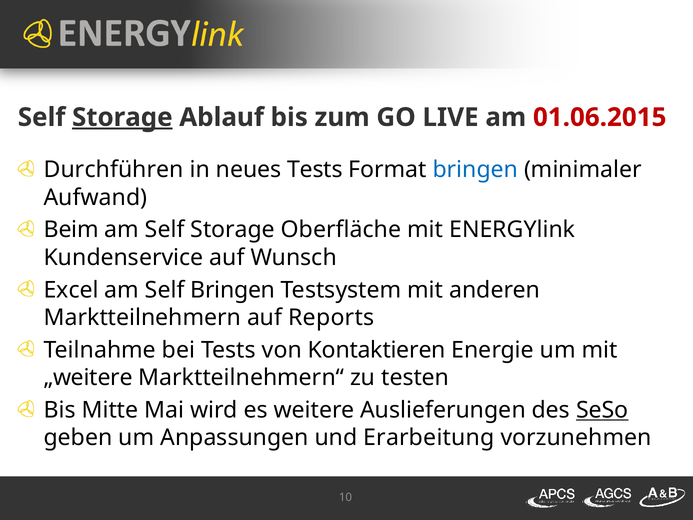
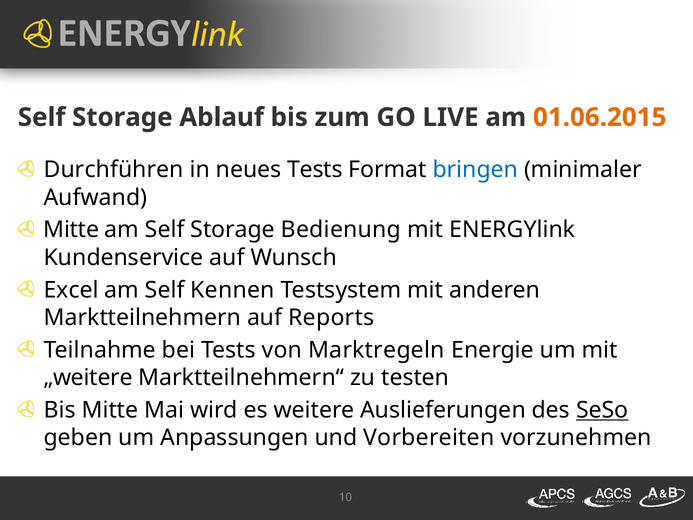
Storage at (122, 117) underline: present -> none
01.06.2015 colour: red -> orange
Beim at (71, 230): Beim -> Mitte
Oberfläche: Oberfläche -> Bedienung
Self Bringen: Bringen -> Kennen
Kontaktieren: Kontaktieren -> Marktregeln
Erarbeitung: Erarbeitung -> Vorbereiten
